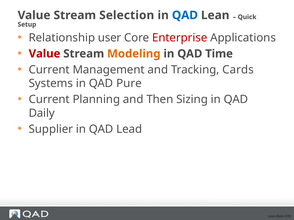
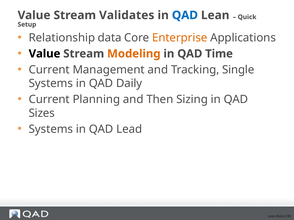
Selection: Selection -> Validates
user: user -> data
Enterprise colour: red -> orange
Value at (45, 54) colour: red -> black
Cards: Cards -> Single
Pure: Pure -> Daily
Daily: Daily -> Sizes
Supplier at (51, 129): Supplier -> Systems
